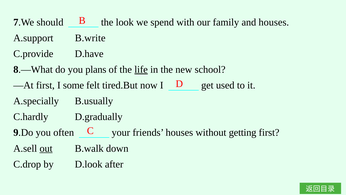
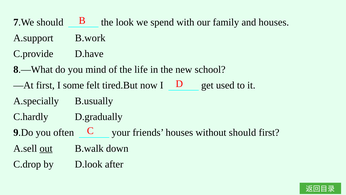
B.write: B.write -> B.work
plans: plans -> mind
life underline: present -> none
without getting: getting -> should
